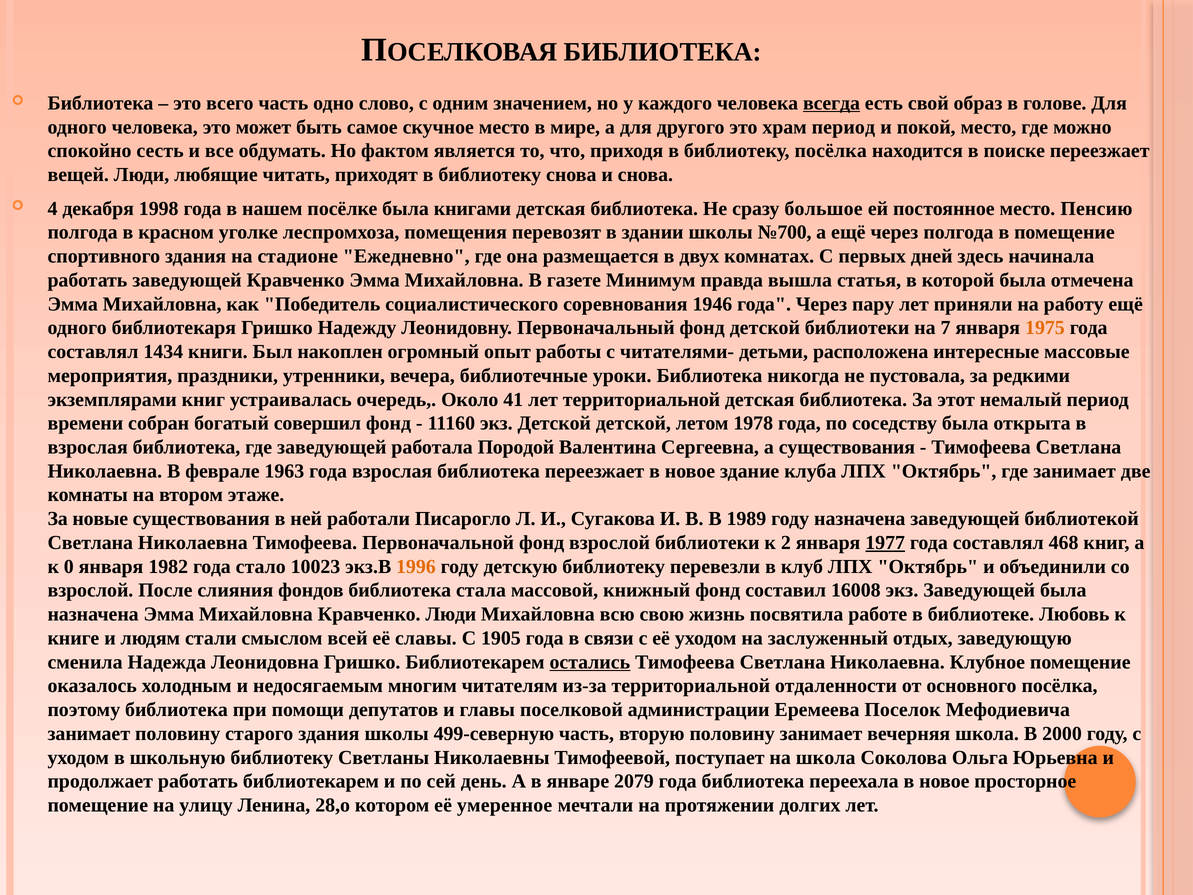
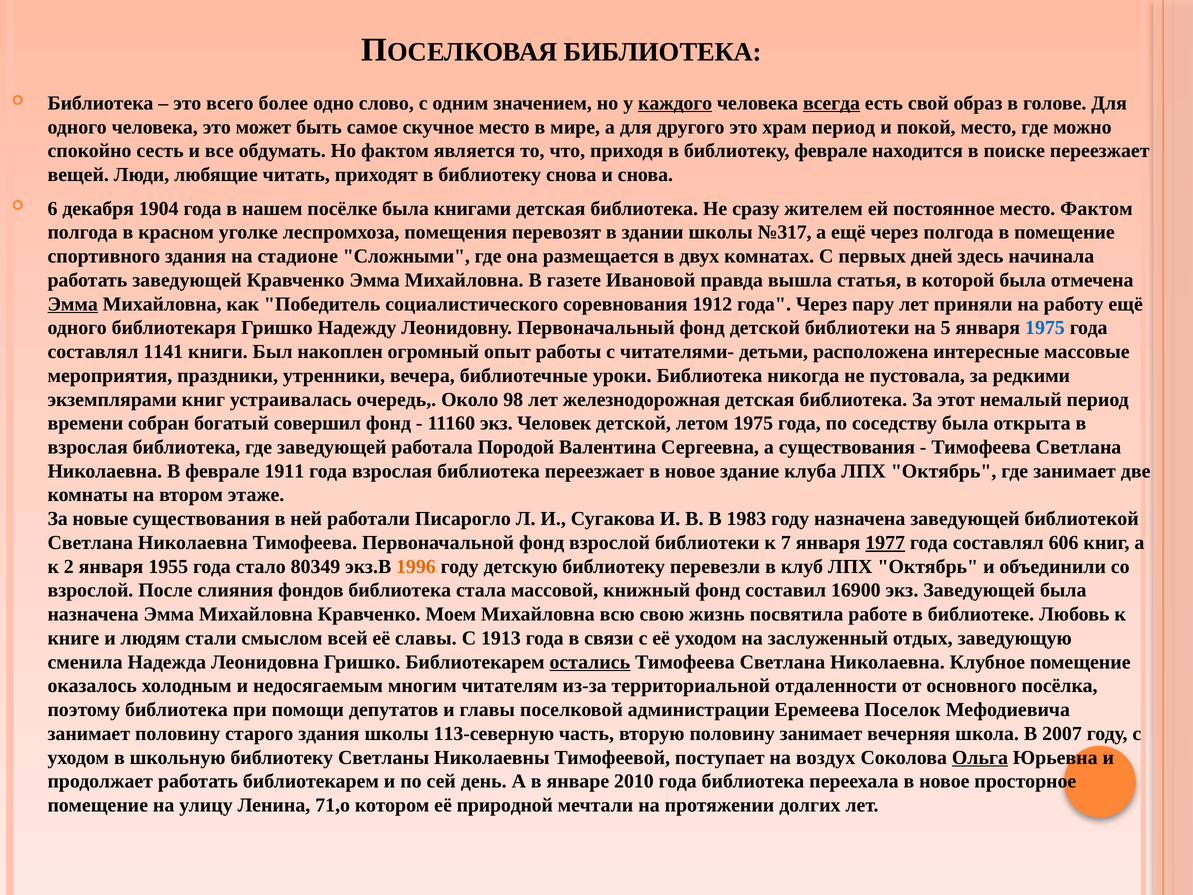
всего часть: часть -> более
каждого underline: none -> present
библиотеку посёлка: посёлка -> феврале
4: 4 -> 6
1998: 1998 -> 1904
большое: большое -> жителем
место Пенсию: Пенсию -> Фактом
№700: №700 -> №317
Ежедневно: Ежедневно -> Сложными
Минимум: Минимум -> Ивановой
Эмма at (73, 304) underline: none -> present
1946: 1946 -> 1912
7: 7 -> 5
1975 at (1045, 328) colour: orange -> blue
1434: 1434 -> 1141
41: 41 -> 98
лет территориальной: территориальной -> железнодорожная
экз Детской: Детской -> Человек
летом 1978: 1978 -> 1975
1963: 1963 -> 1911
1989: 1989 -> 1983
2: 2 -> 7
468: 468 -> 606
0: 0 -> 2
1982: 1982 -> 1955
10023: 10023 -> 80349
16008: 16008 -> 16900
Кравченко Люди: Люди -> Моем
1905: 1905 -> 1913
499-северную: 499-северную -> 113-северную
2000: 2000 -> 2007
на школа: школа -> воздух
Ольга underline: none -> present
2079: 2079 -> 2010
28,о: 28,о -> 71,о
умеренное: умеренное -> природной
